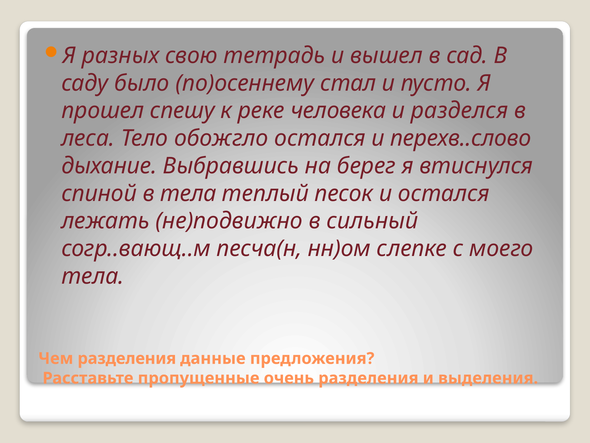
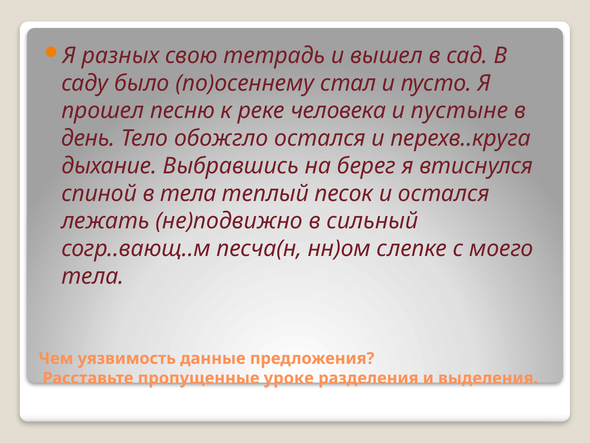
спешу: спешу -> песню
разделся: разделся -> пустыне
леса: леса -> день
перехв..слово: перехв..слово -> перехв..круга
Чем разделения: разделения -> уязвимость
очень: очень -> уроке
